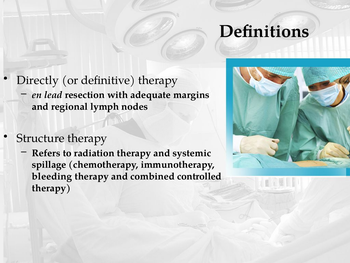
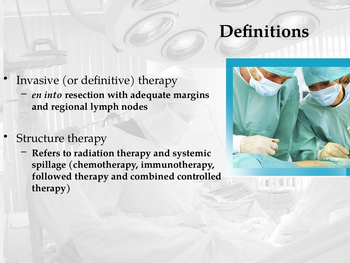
Directly: Directly -> Invasive
lead: lead -> into
bleeding: bleeding -> followed
